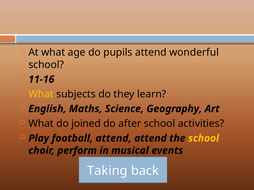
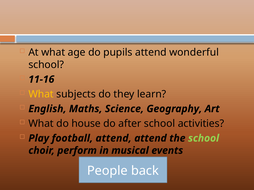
joined: joined -> house
school at (204, 139) colour: yellow -> light green
Taking: Taking -> People
